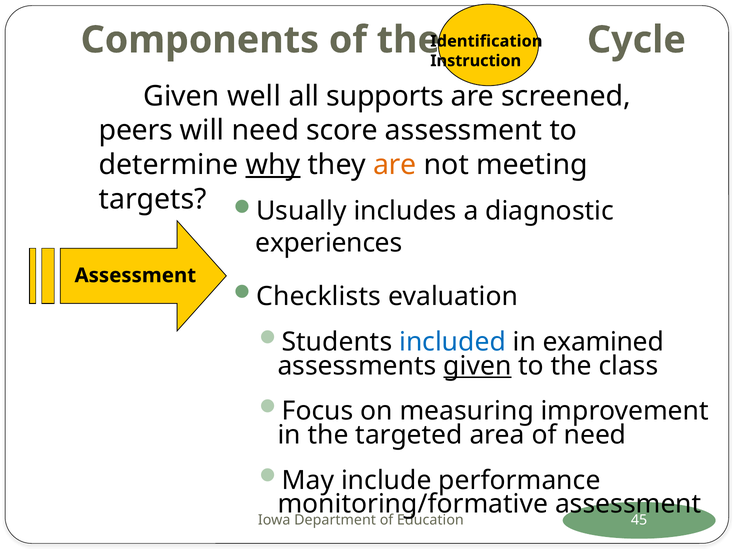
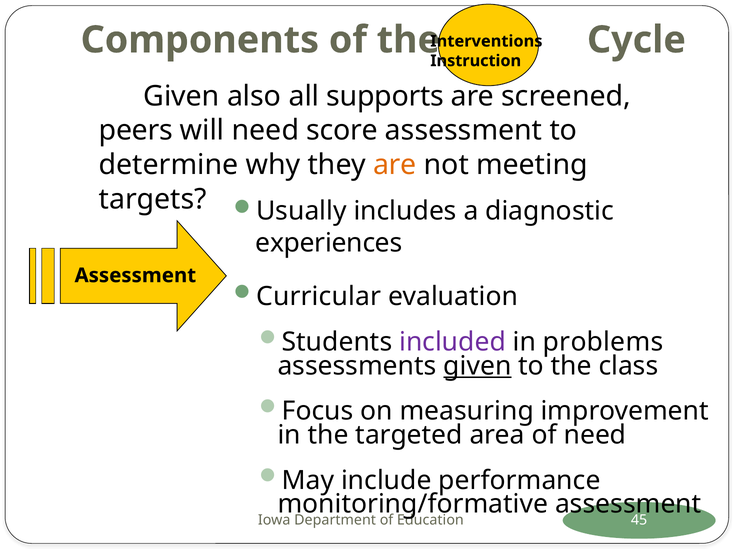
Identification: Identification -> Interventions
well: well -> also
why underline: present -> none
Checklists: Checklists -> Curricular
included colour: blue -> purple
examined: examined -> problems
